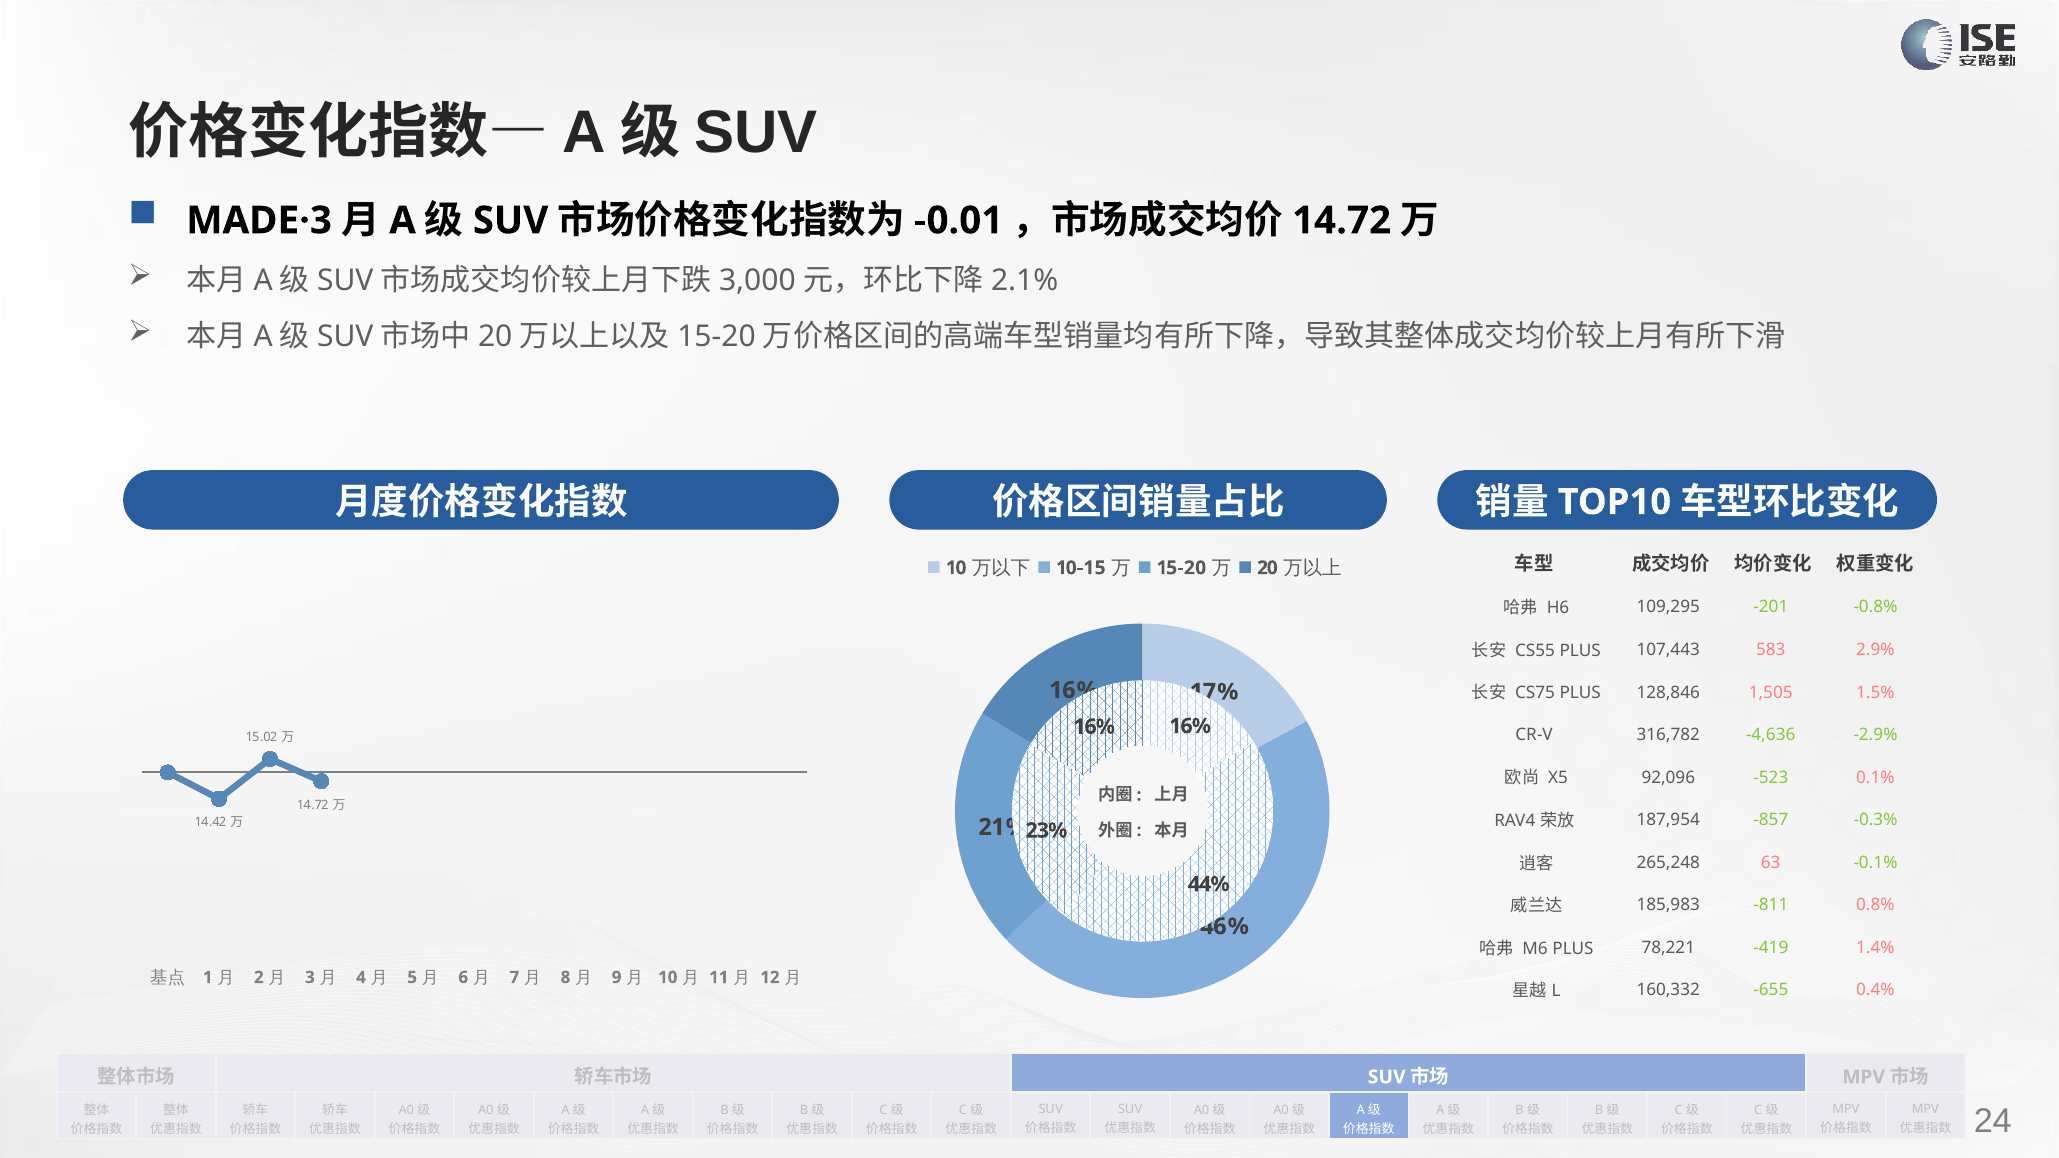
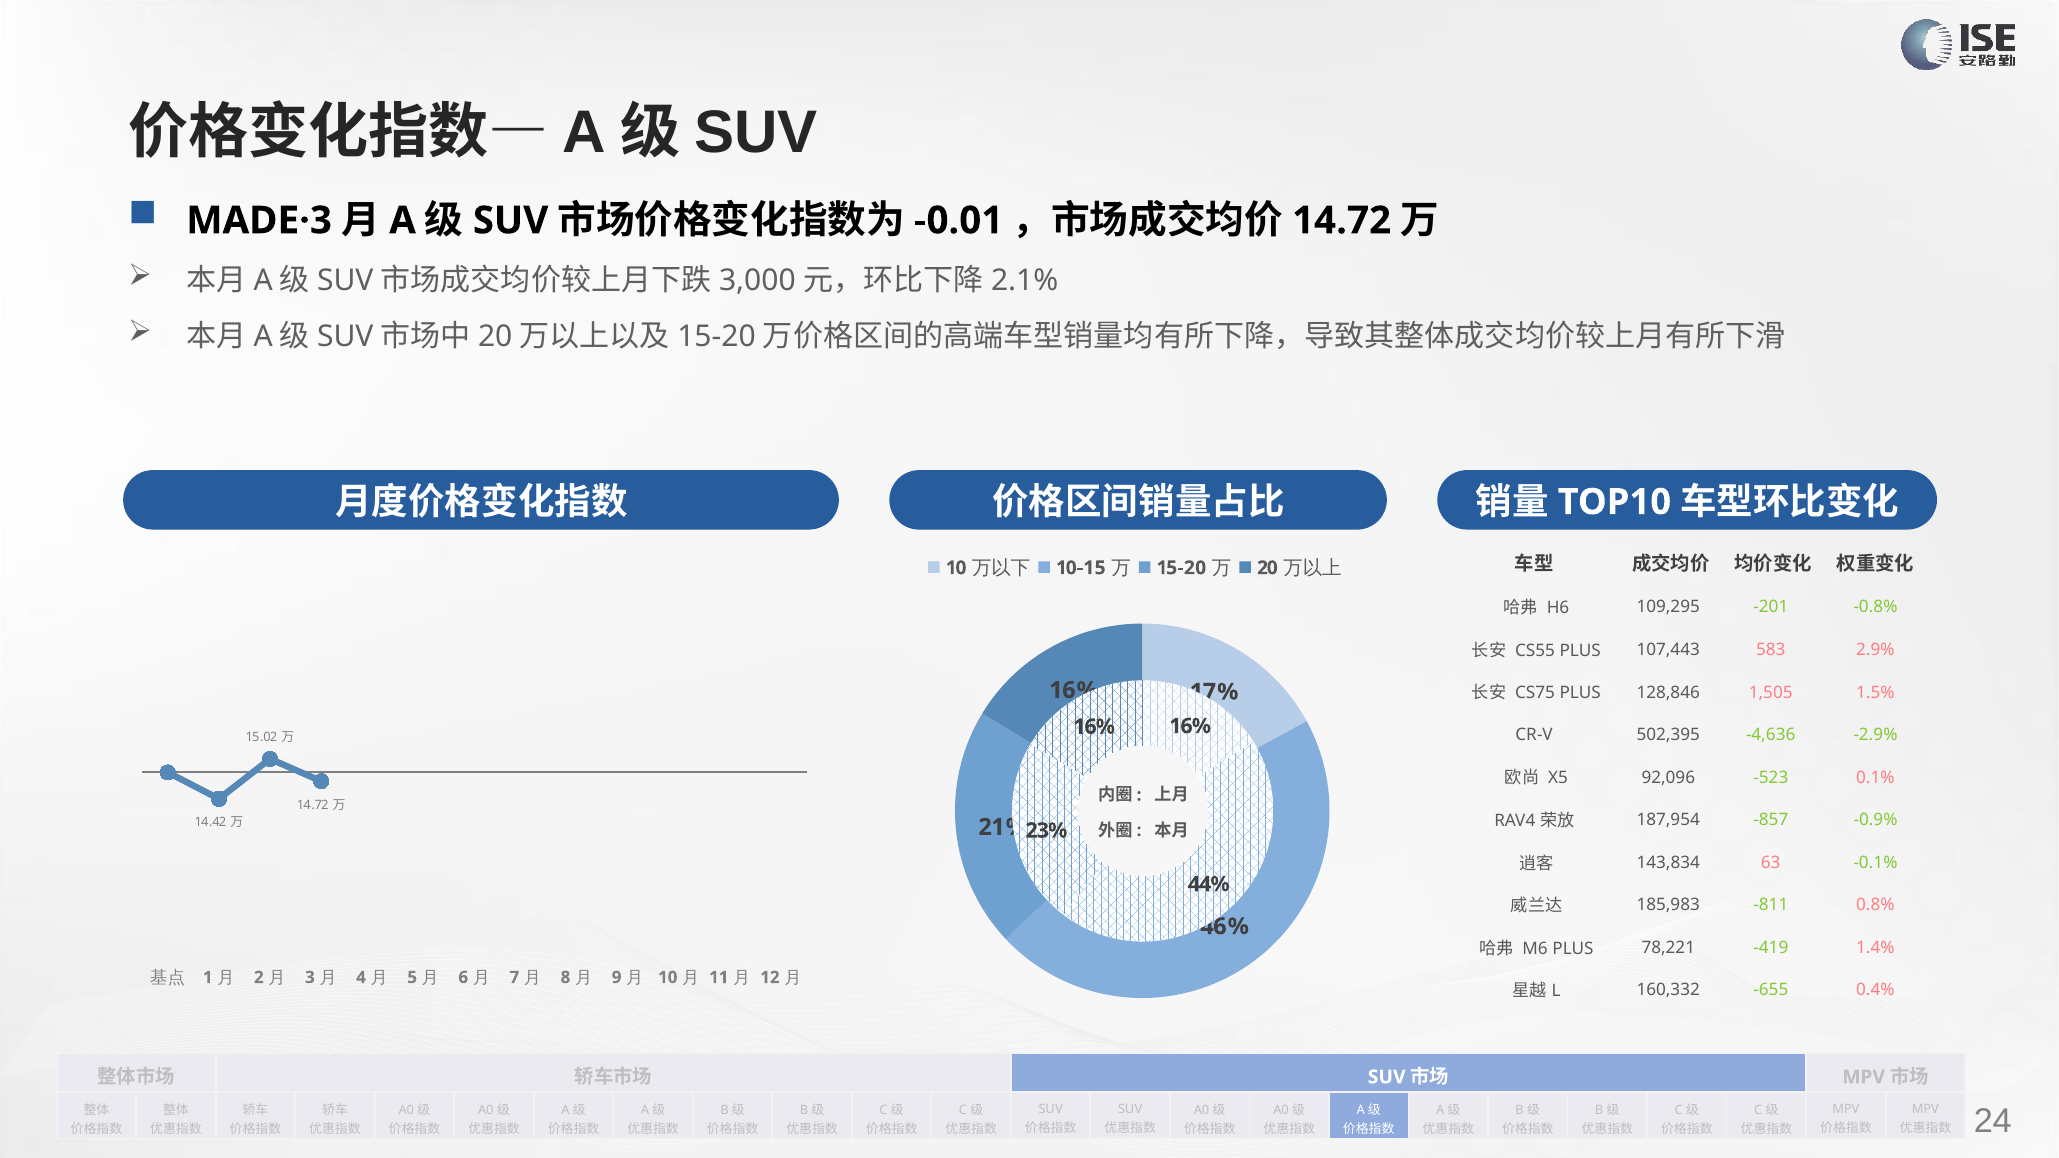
316,782: 316,782 -> 502,395
-0.3%: -0.3% -> -0.9%
265,248: 265,248 -> 143,834
